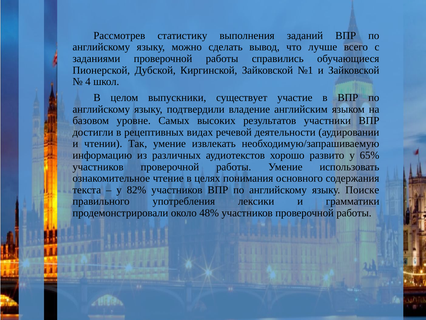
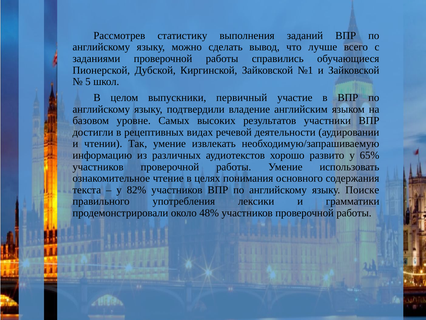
4: 4 -> 5
существует: существует -> первичный
